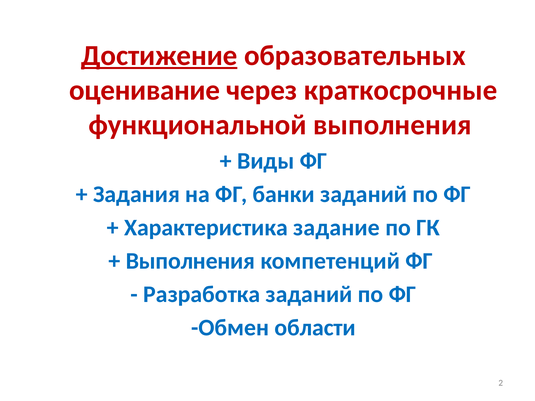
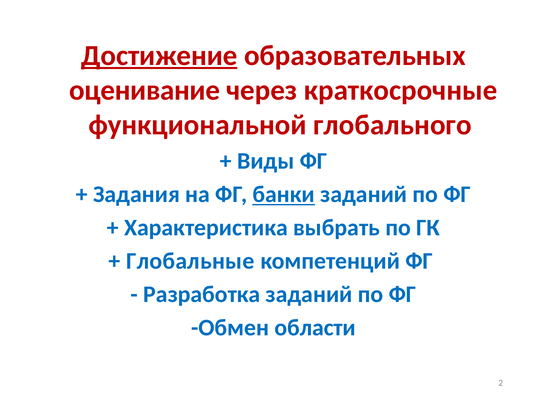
функциональной выполнения: выполнения -> глобального
банки underline: none -> present
задание: задание -> выбрать
Выполнения at (190, 261): Выполнения -> Глобальные
